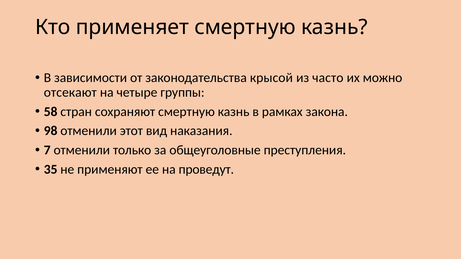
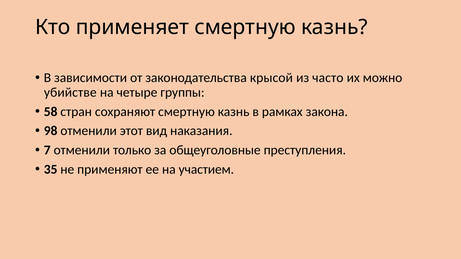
отсекают: отсекают -> убийстве
проведут: проведут -> участием
